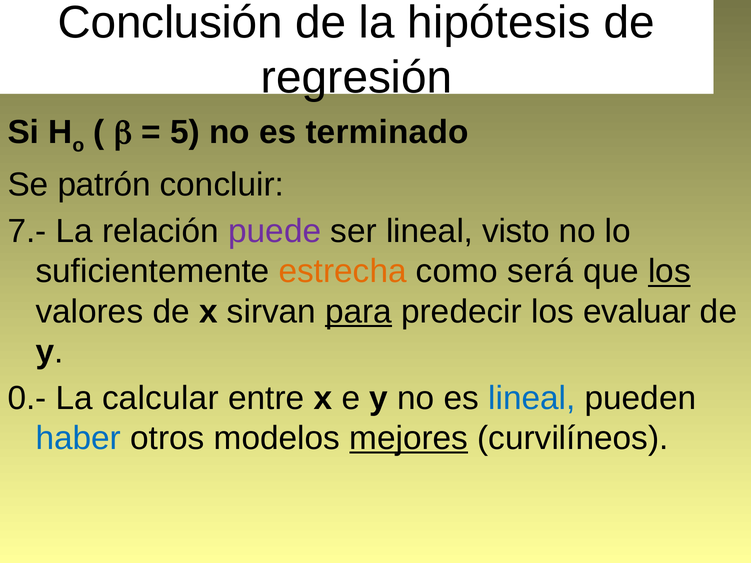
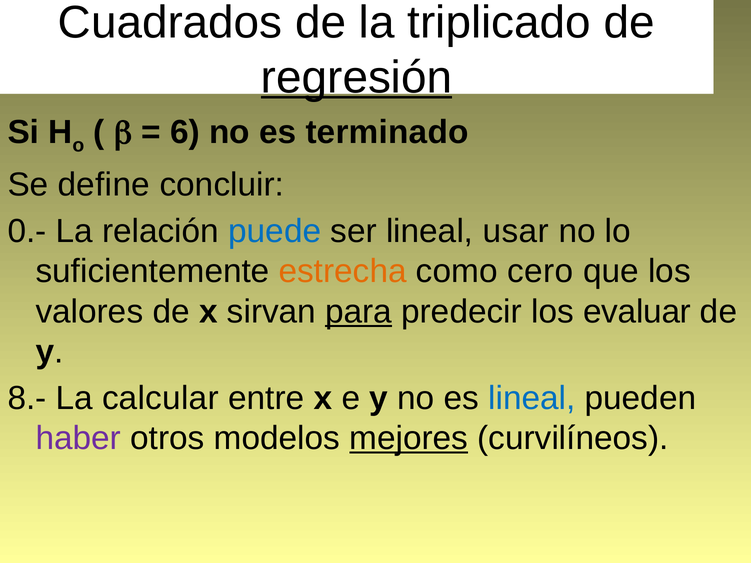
Conclusión: Conclusión -> Cuadrados
hipótesis: hipótesis -> triplicado
regresión underline: none -> present
5: 5 -> 6
patrón: patrón -> define
7.-: 7.- -> 0.-
puede colour: purple -> blue
visto: visto -> usar
será: será -> cero
los at (669, 272) underline: present -> none
0.-: 0.- -> 8.-
haber colour: blue -> purple
